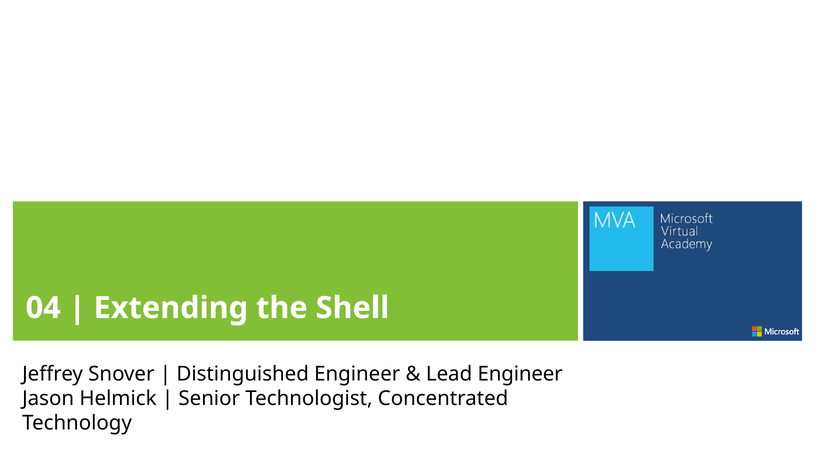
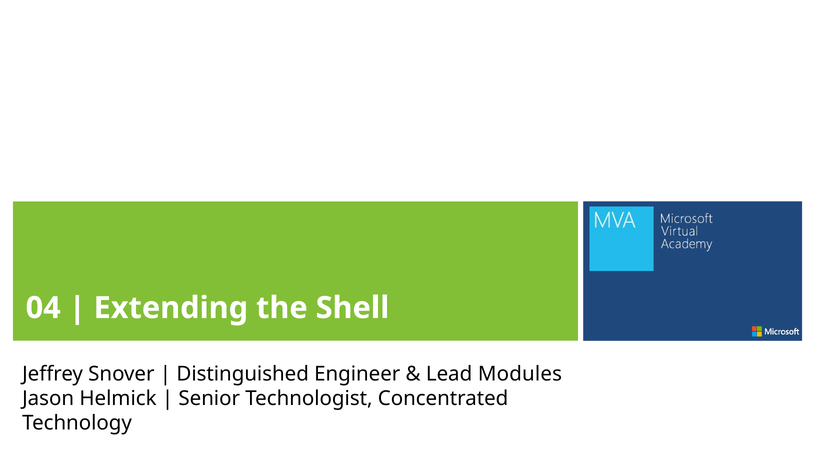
Lead Engineer: Engineer -> Modules
